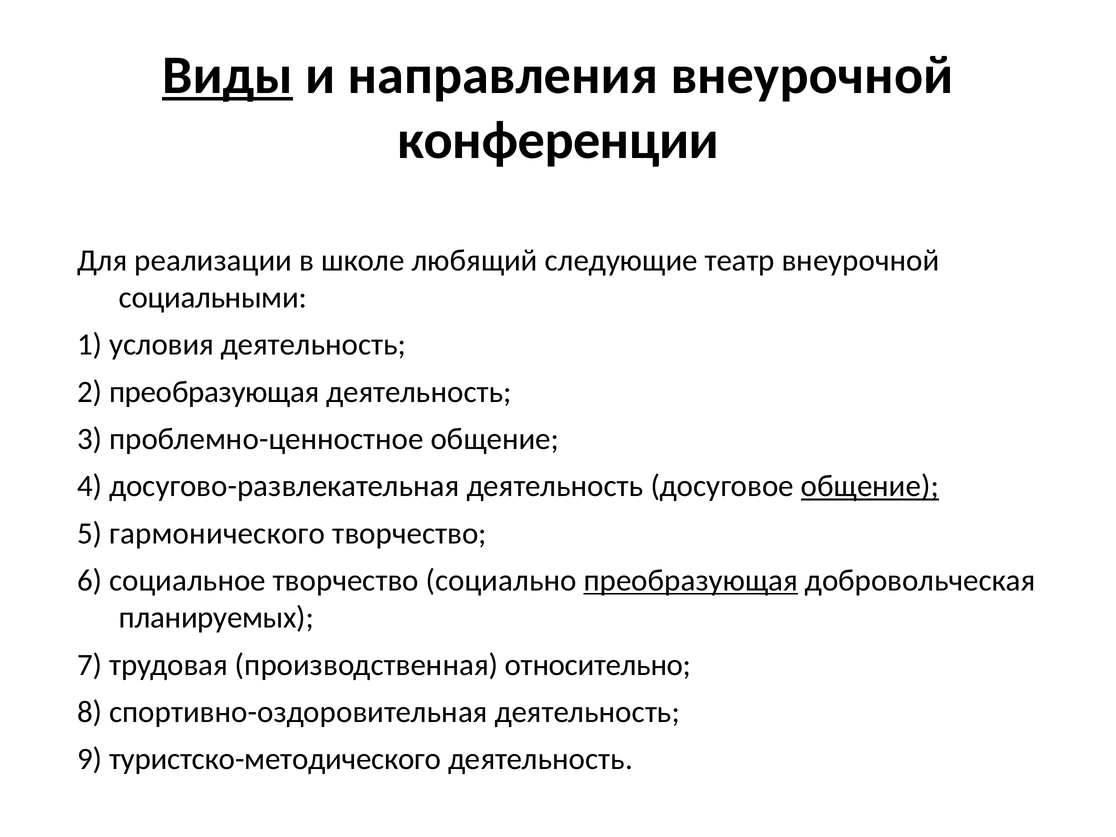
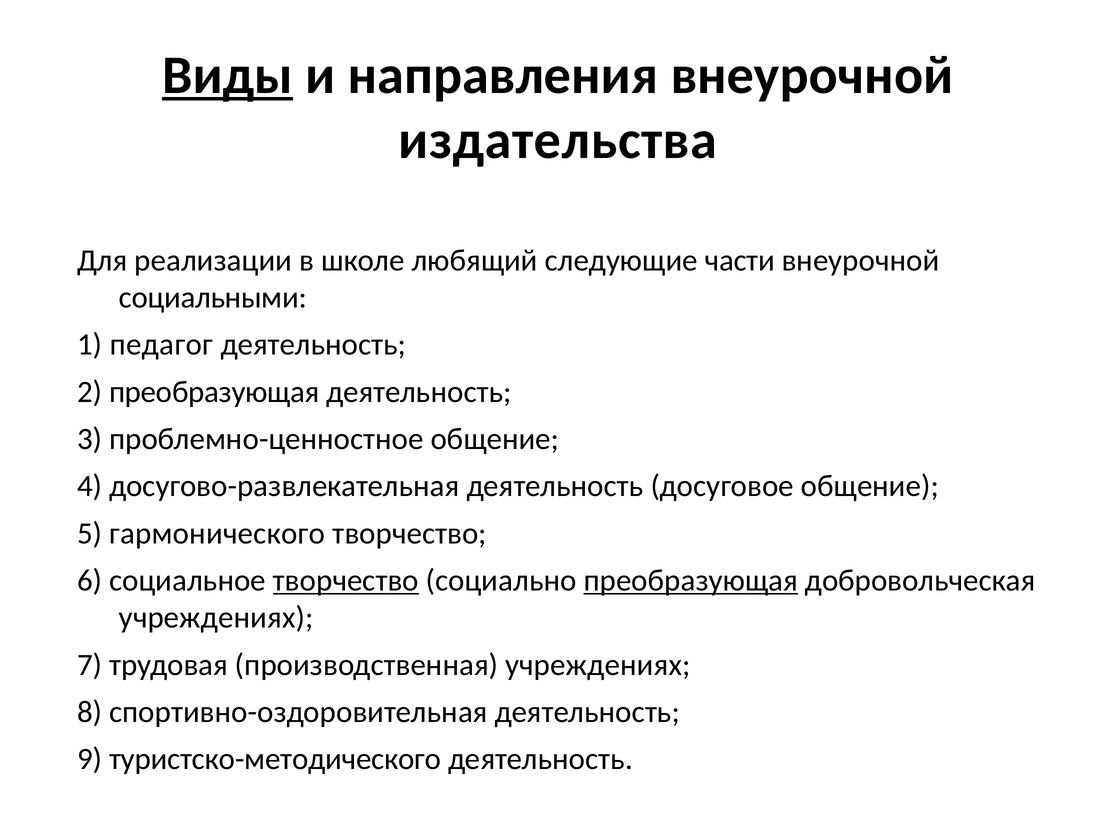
конференции: конференции -> издательства
театр: театр -> части
условия: условия -> педагог
общение at (870, 486) underline: present -> none
творчество at (346, 580) underline: none -> present
планируемых at (216, 618): планируемых -> учреждениях
производственная относительно: относительно -> учреждениях
